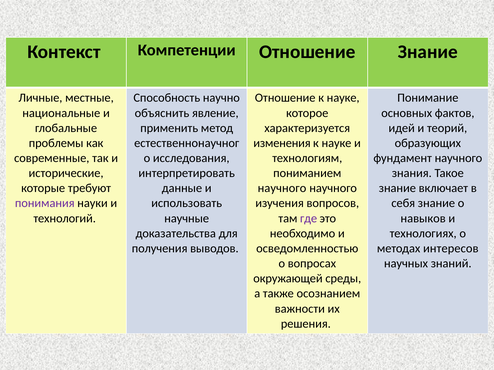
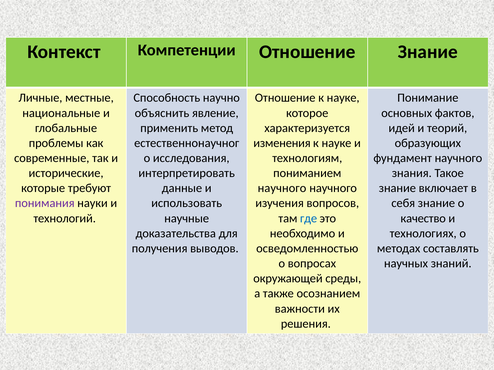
где colour: purple -> blue
навыков: навыков -> качество
интересов: интересов -> составлять
